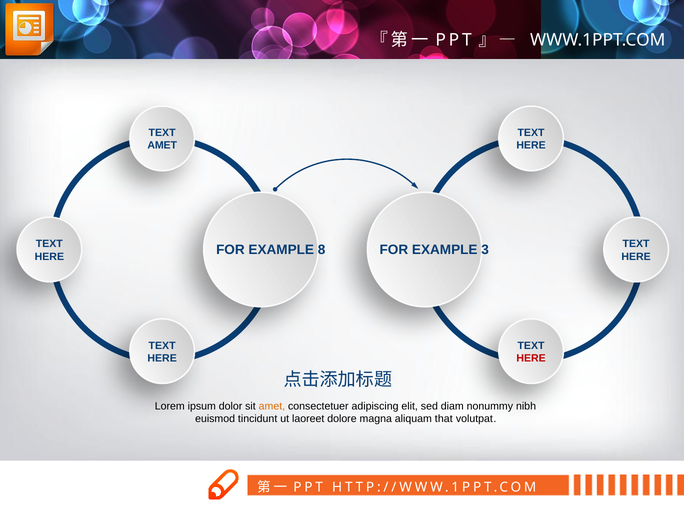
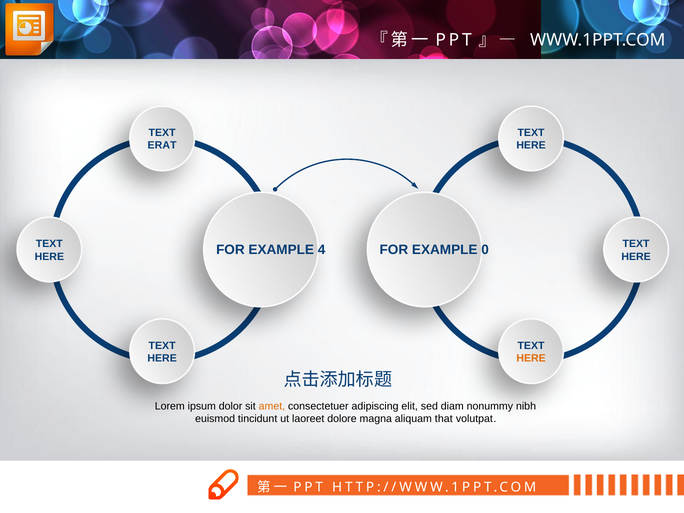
AMET at (162, 145): AMET -> ERAT
8: 8 -> 4
3: 3 -> 0
HERE at (531, 358) colour: red -> orange
